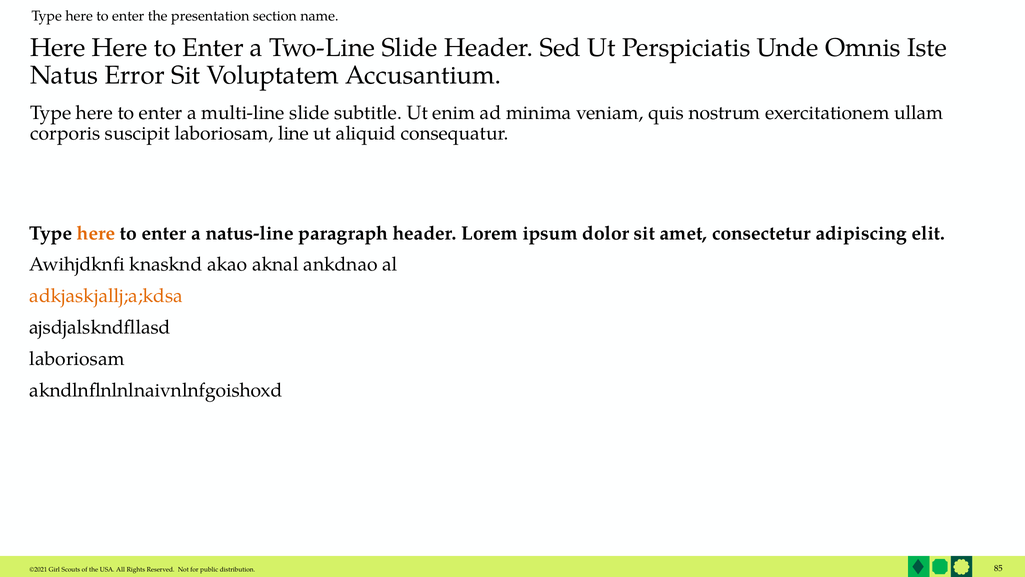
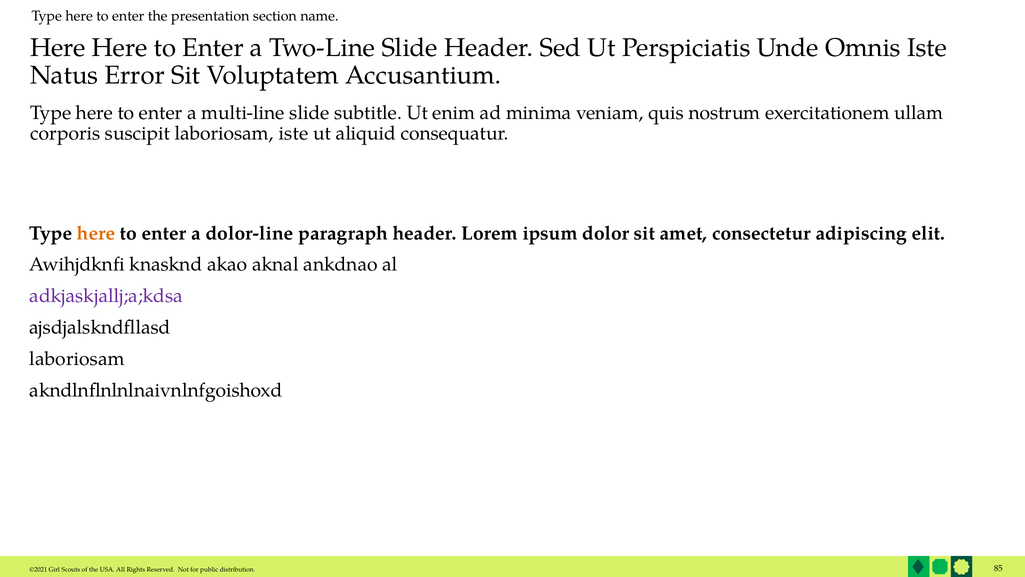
laboriosam line: line -> iste
natus-line: natus-line -> dolor-line
adkjaskjallj;a;kdsa colour: orange -> purple
